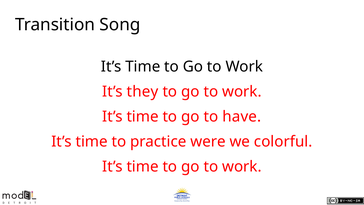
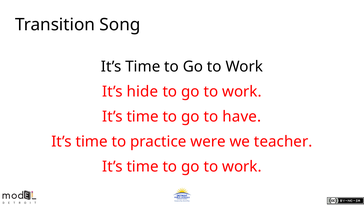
they: they -> hide
colorful: colorful -> teacher
